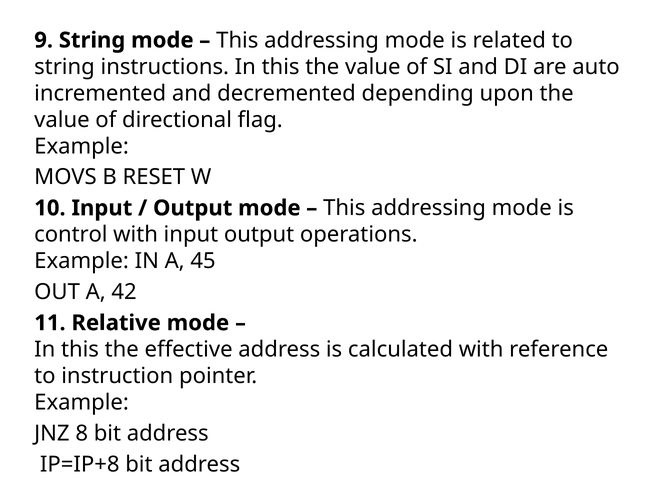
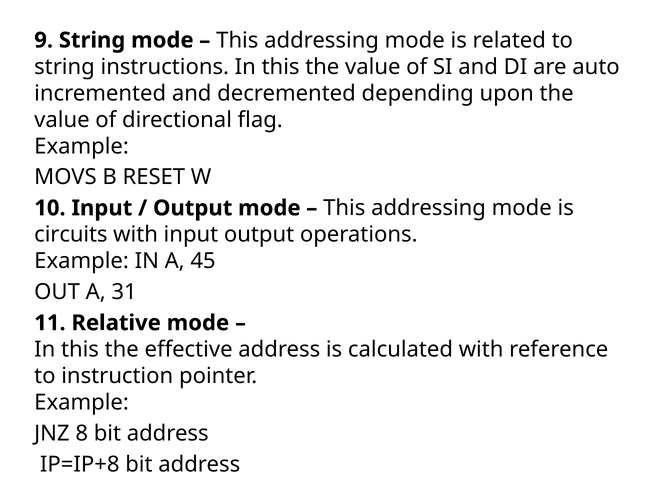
control: control -> circuits
42: 42 -> 31
